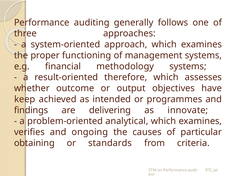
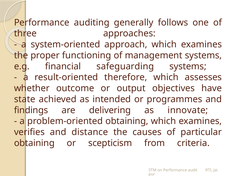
methodology: methodology -> safeguarding
keep: keep -> state
problem-oriented analytical: analytical -> obtaining
ongoing: ongoing -> distance
standards: standards -> scepticism
